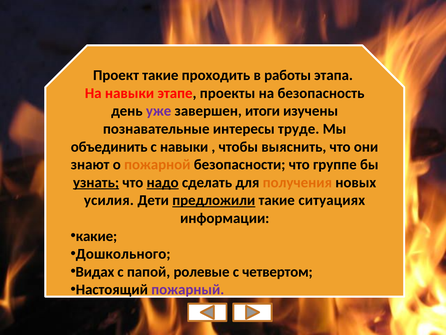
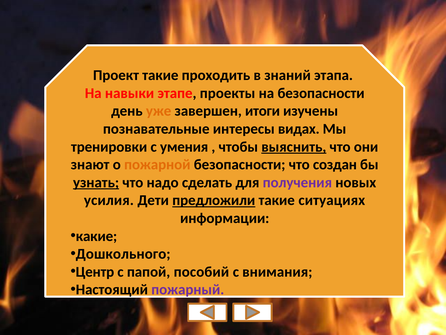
работы: работы -> знаний
на безопасность: безопасность -> безопасности
уже colour: purple -> orange
труде: труде -> видах
объединить: объединить -> тренировки
с навыки: навыки -> умения
выяснить underline: none -> present
группе: группе -> создан
надо underline: present -> none
получения colour: orange -> purple
Видах: Видах -> Центр
ролевые: ролевые -> пособий
четвертом: четвертом -> внимания
